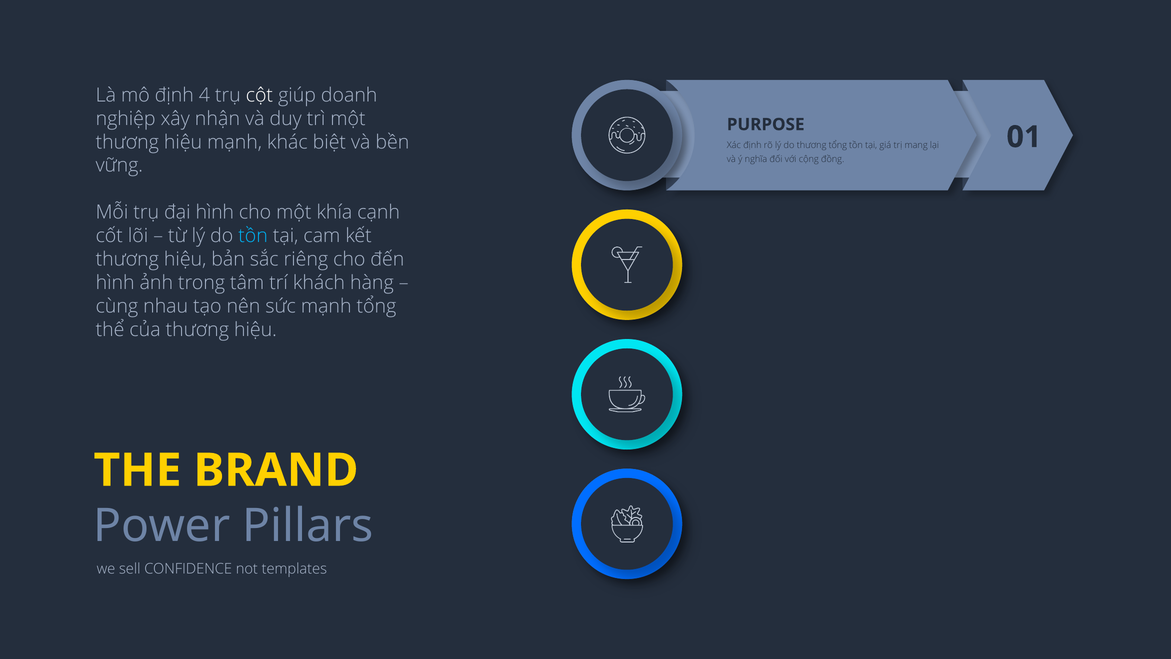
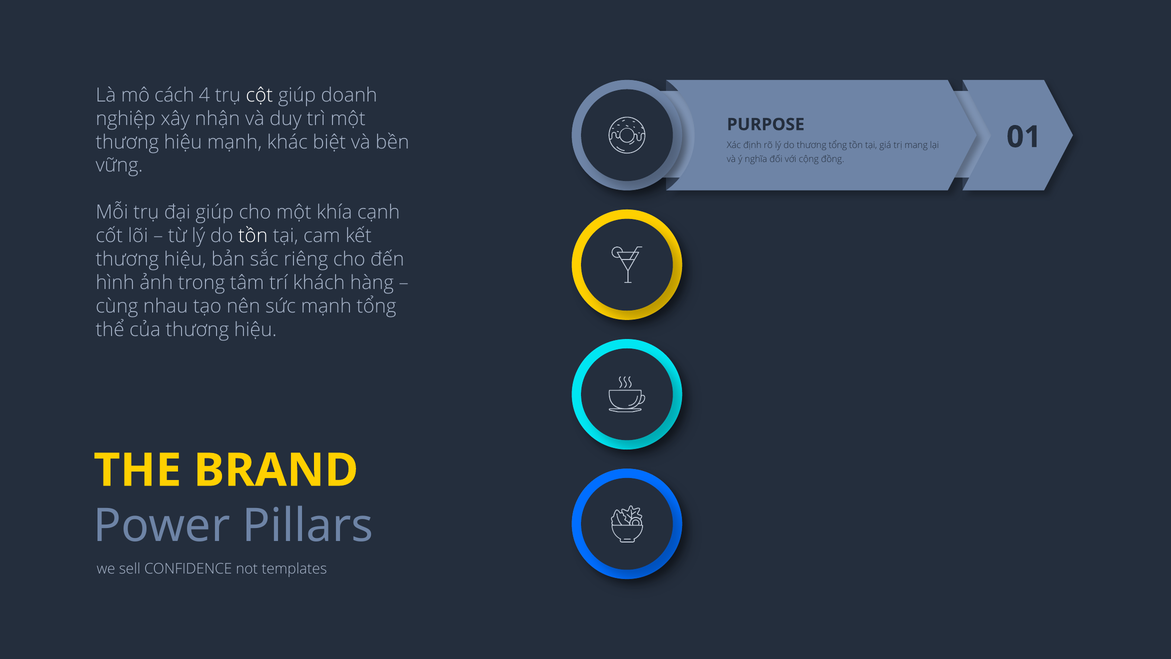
mô định: định -> cách
đại hình: hình -> giúp
tồn at (253, 236) colour: light blue -> white
